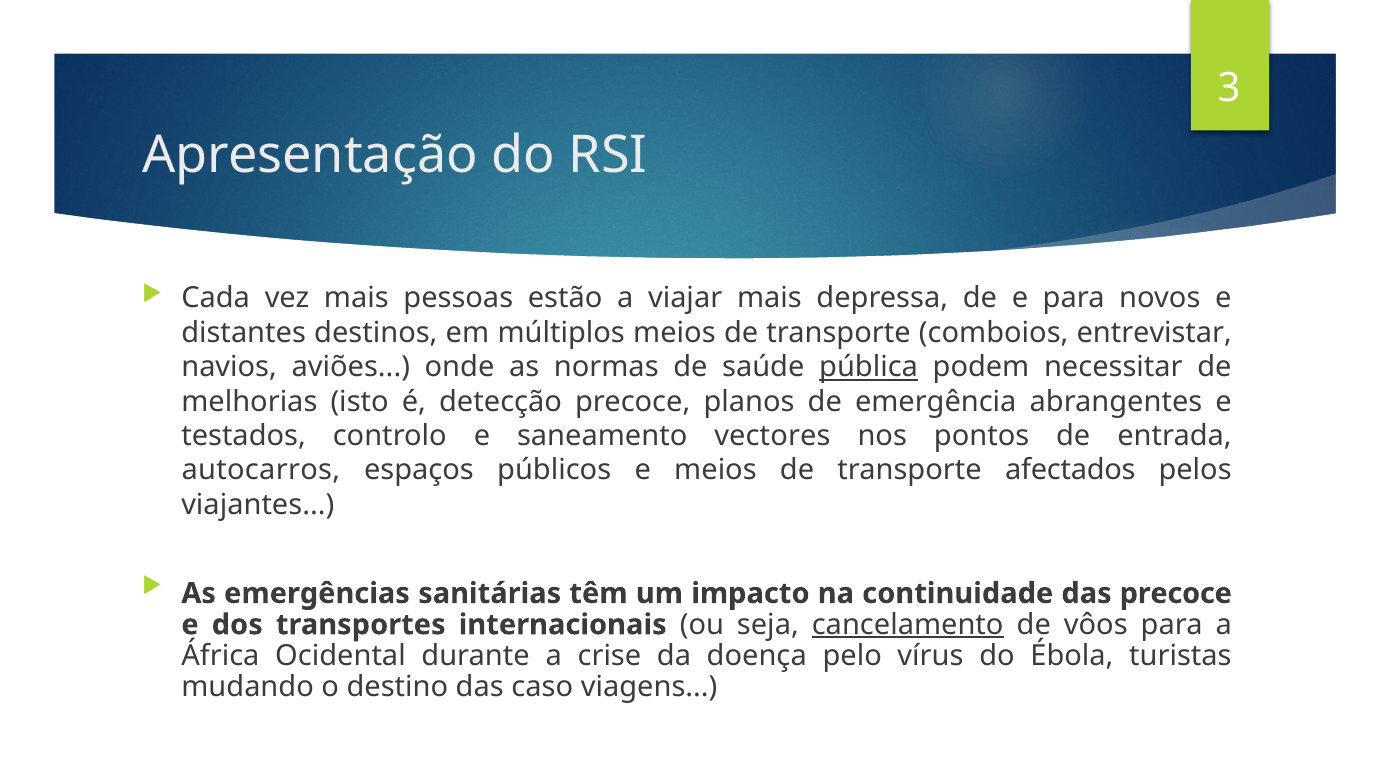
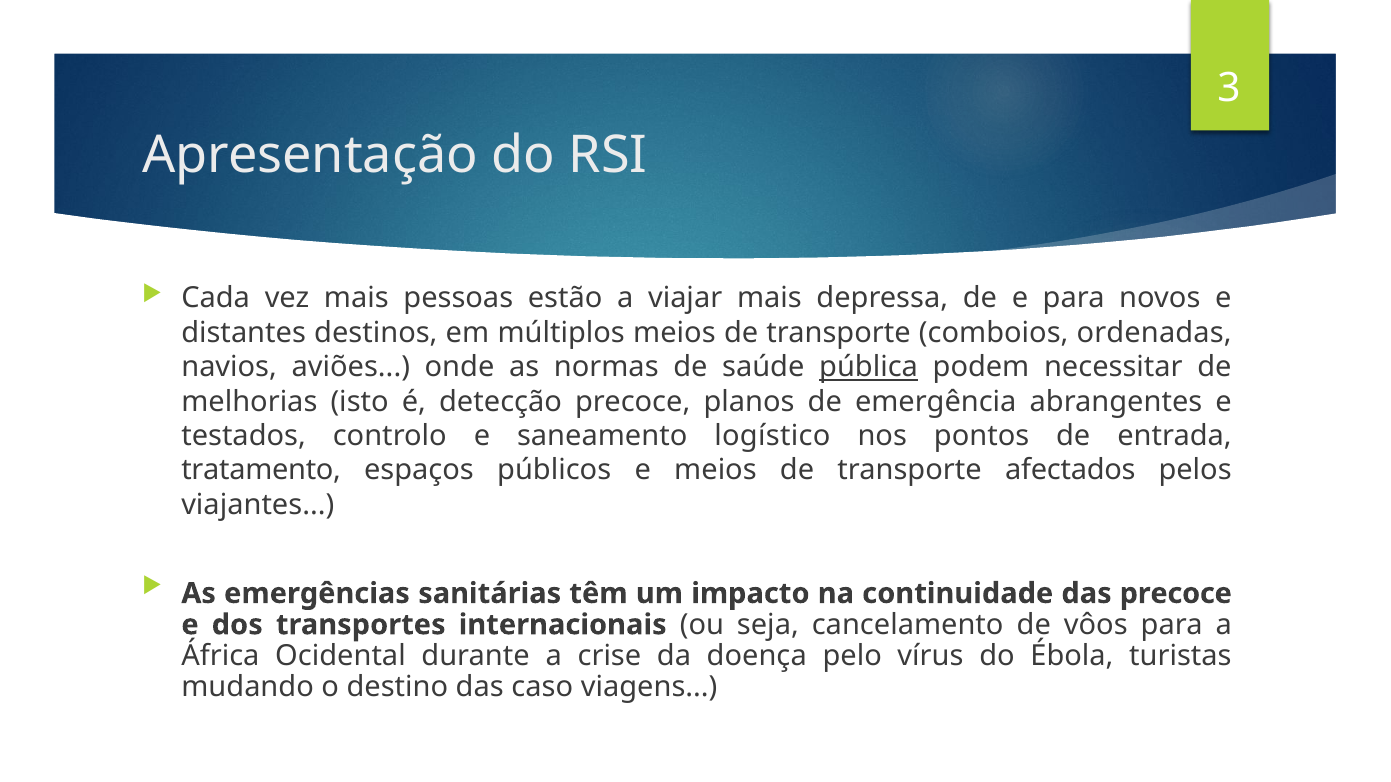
entrevistar: entrevistar -> ordenadas
vectores: vectores -> logístico
autocarros: autocarros -> tratamento
cancelamento underline: present -> none
